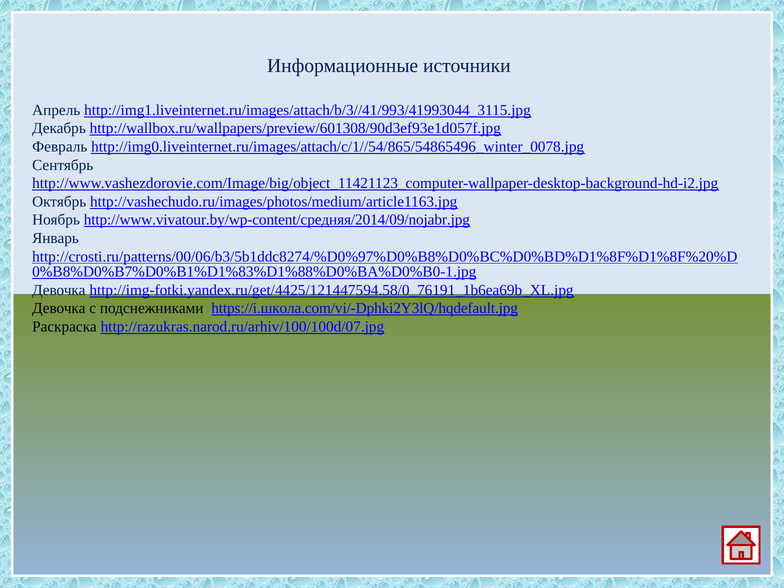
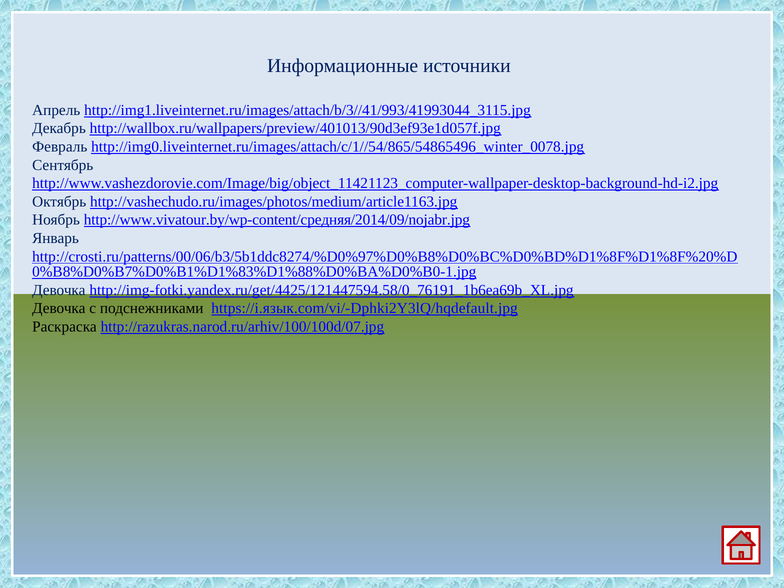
http://wallbox.ru/wallpapers/preview/601308/90d3ef93e1d057f.jpg: http://wallbox.ru/wallpapers/preview/601308/90d3ef93e1d057f.jpg -> http://wallbox.ru/wallpapers/preview/401013/90d3ef93e1d057f.jpg
https://i.школа.com/vi/-Dphki2Y3lQ/hqdefault.jpg: https://i.школа.com/vi/-Dphki2Y3lQ/hqdefault.jpg -> https://i.язык.com/vi/-Dphki2Y3lQ/hqdefault.jpg
